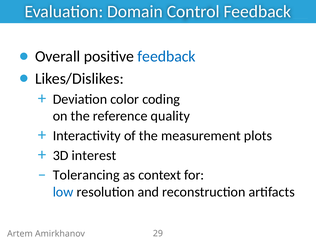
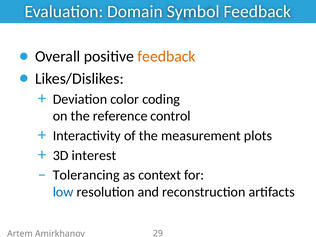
Control: Control -> Symbol
feedback at (167, 56) colour: blue -> orange
quality: quality -> control
